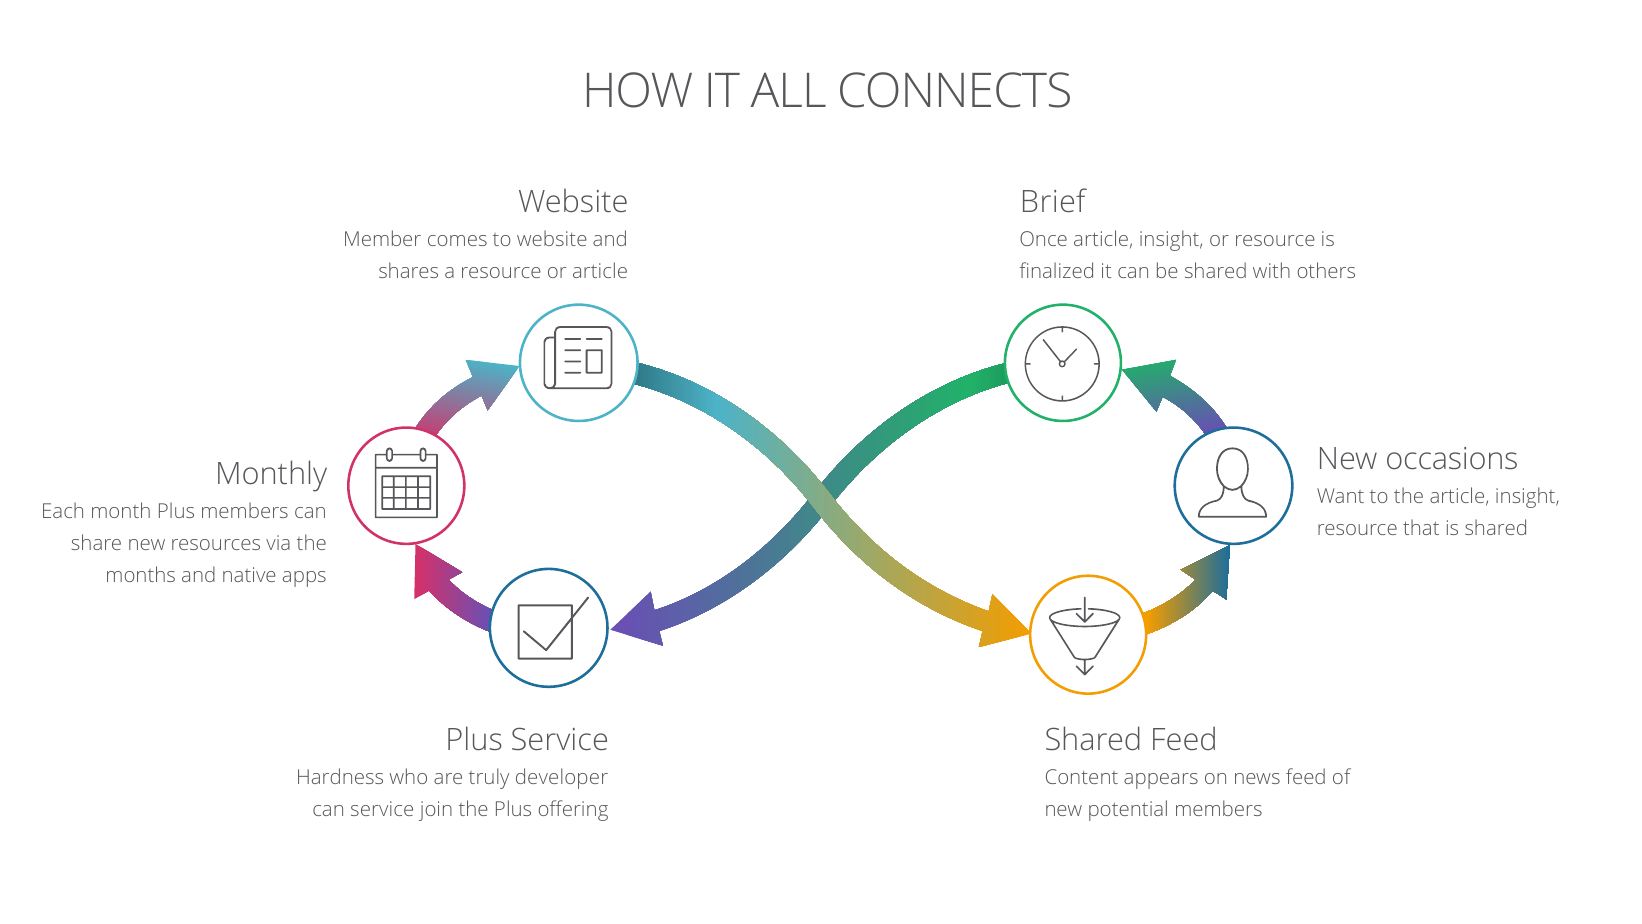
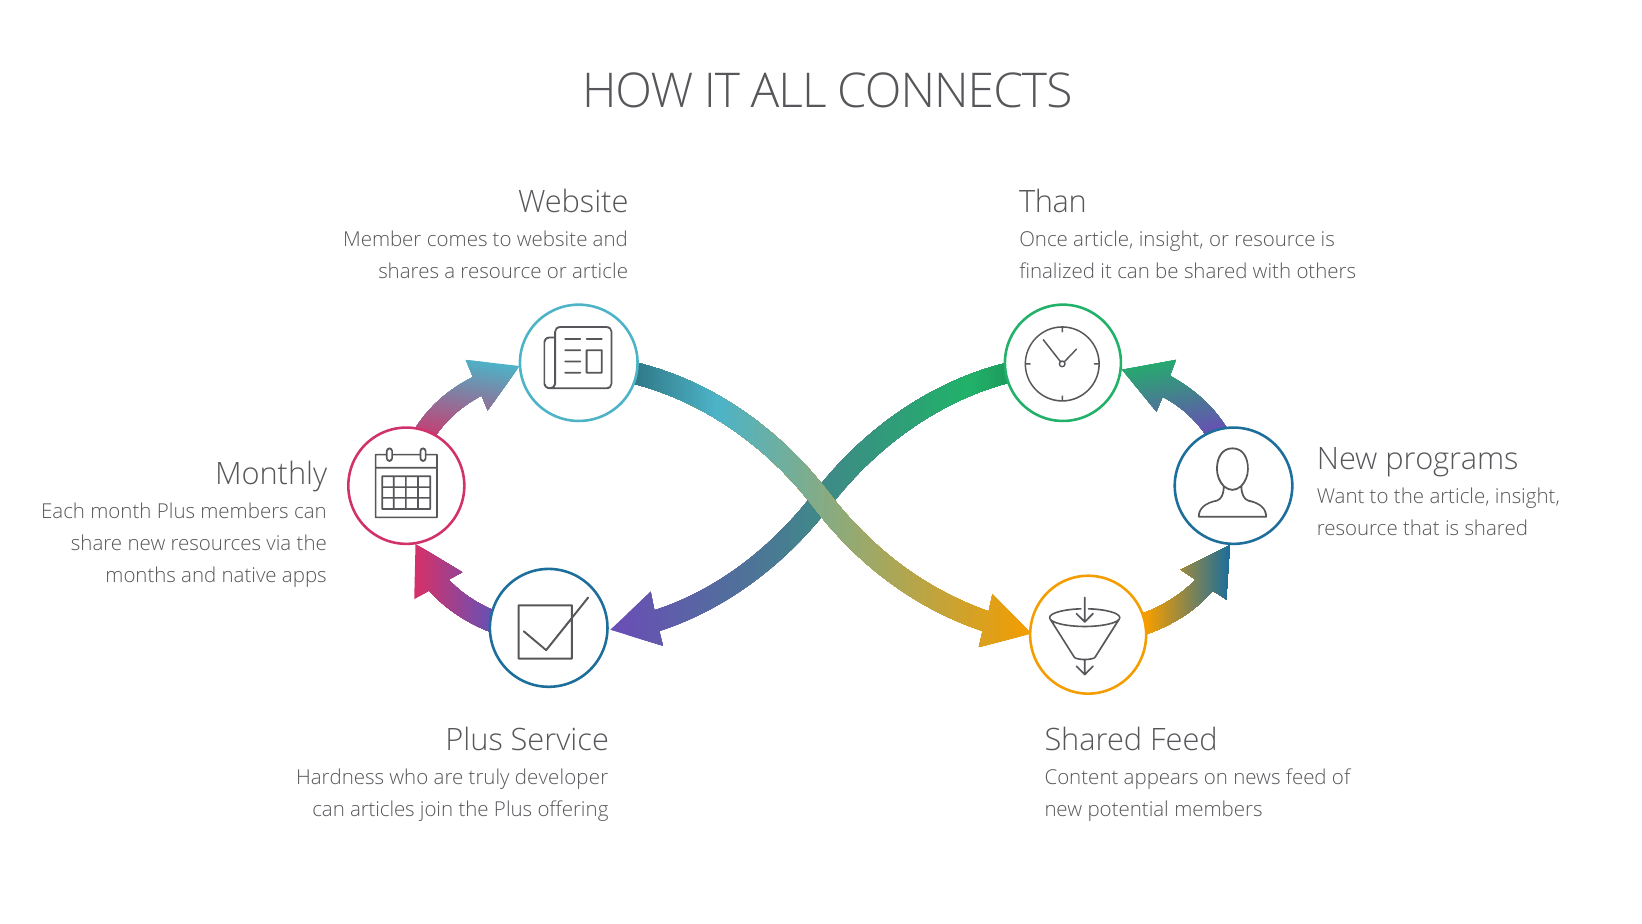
Brief: Brief -> Than
occasions: occasions -> programs
can service: service -> articles
